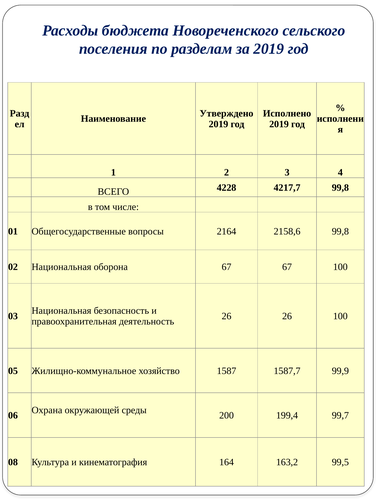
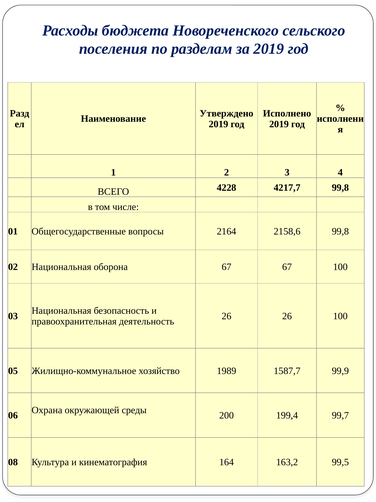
1587: 1587 -> 1989
